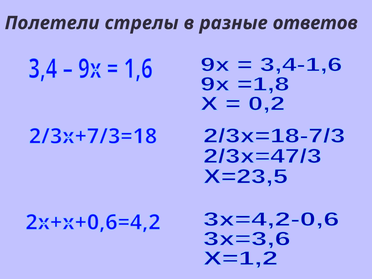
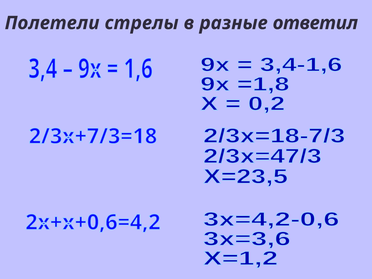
ответов: ответов -> ответил
